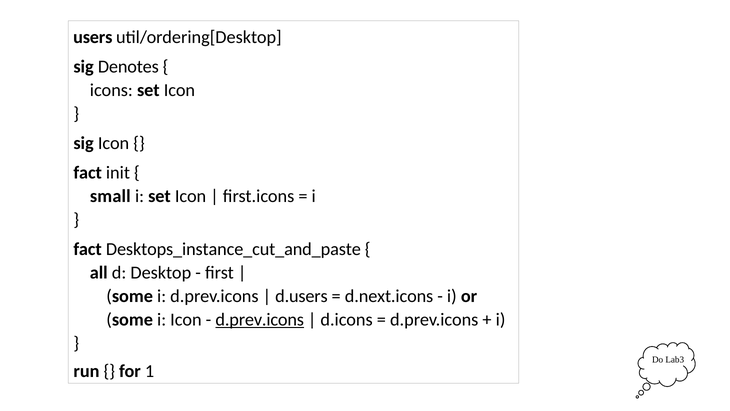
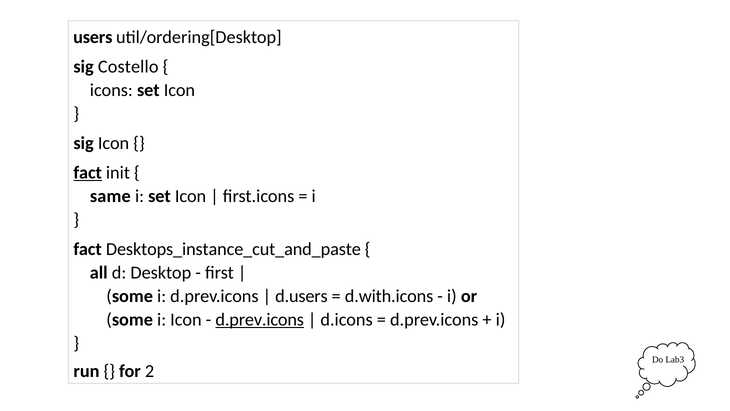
Denotes: Denotes -> Costello
fact at (88, 173) underline: none -> present
small: small -> same
d.next.icons: d.next.icons -> d.with.icons
1: 1 -> 2
